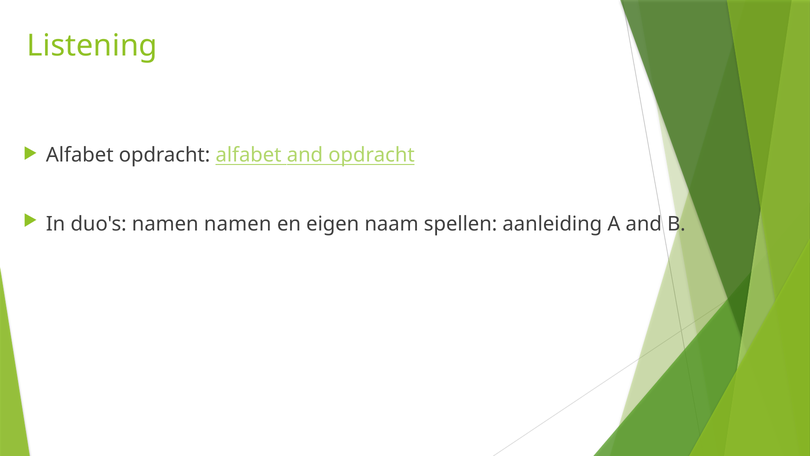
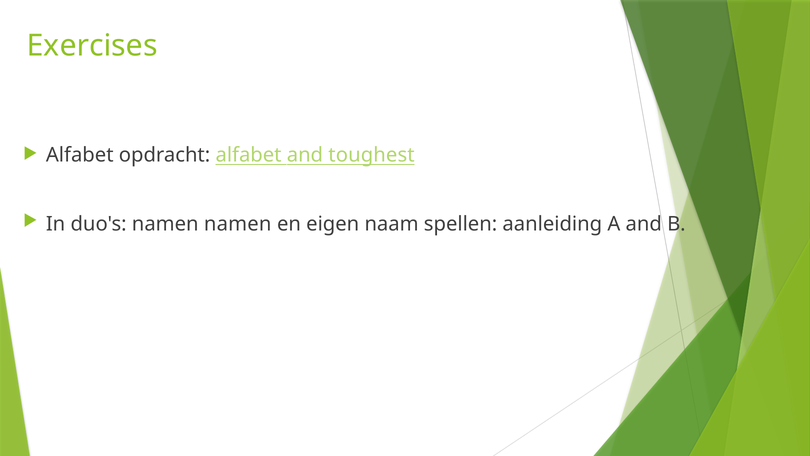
Listening: Listening -> Exercises
and opdracht: opdracht -> toughest
